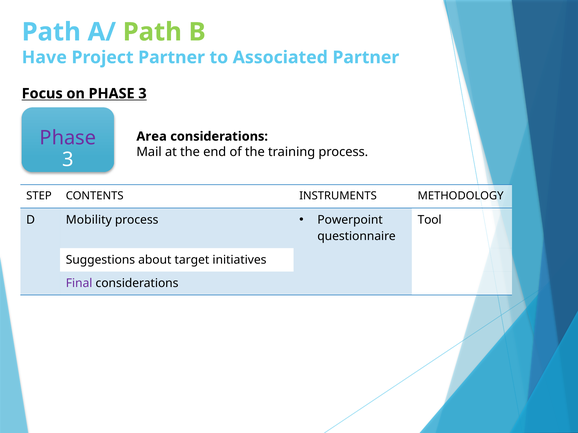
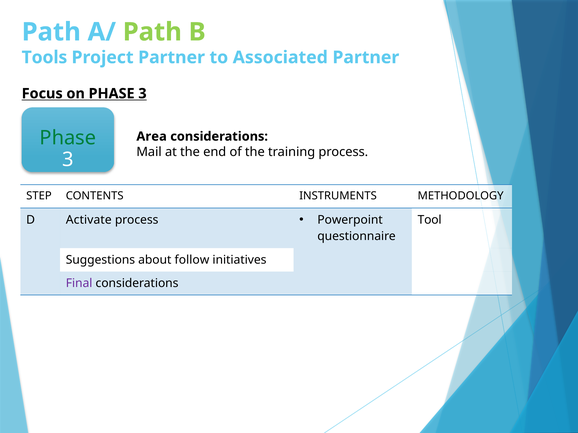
Have: Have -> Tools
Phase at (68, 138) colour: purple -> green
Mobility: Mobility -> Activate
target: target -> follow
